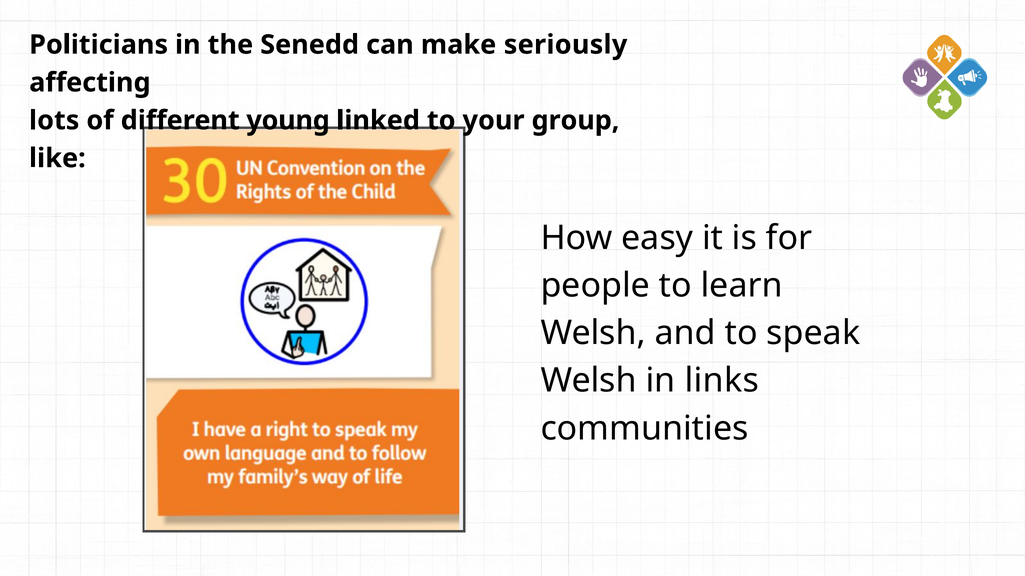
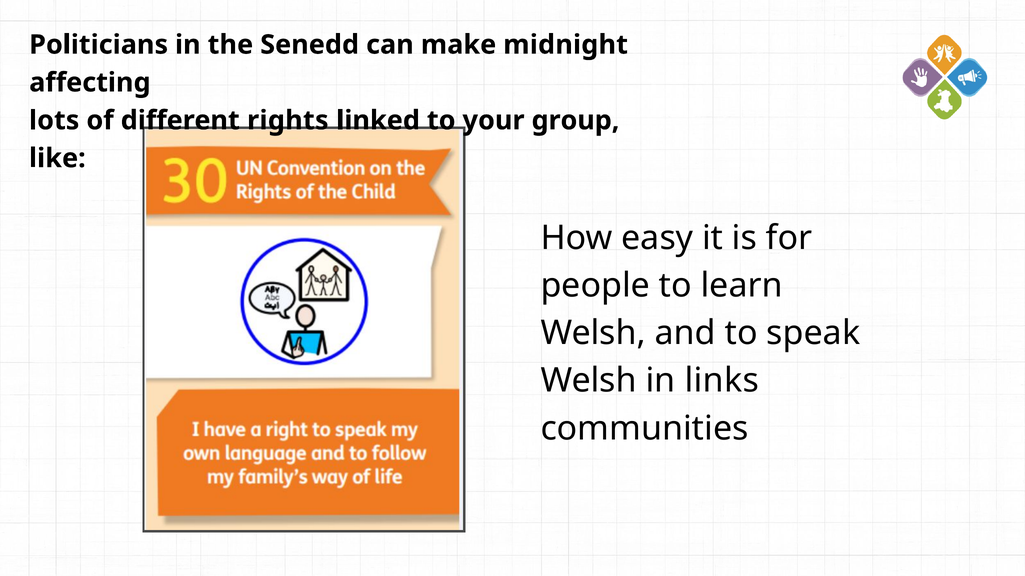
seriously: seriously -> midnight
young: young -> rights
